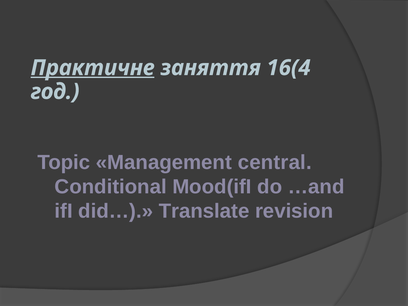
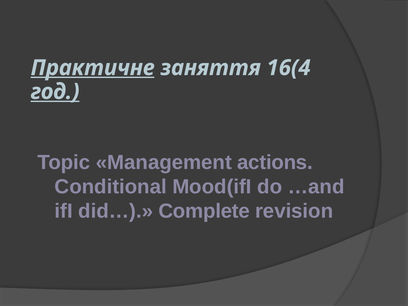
год underline: none -> present
central: central -> actions
Translate: Translate -> Complete
